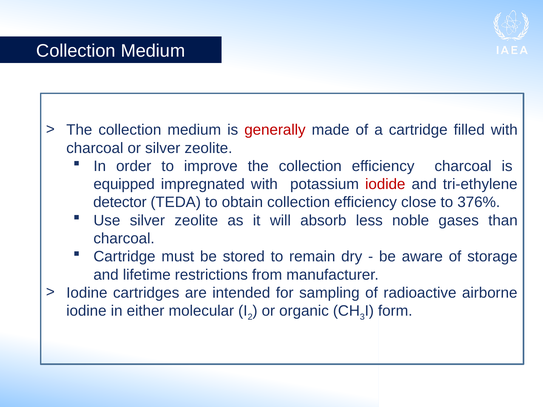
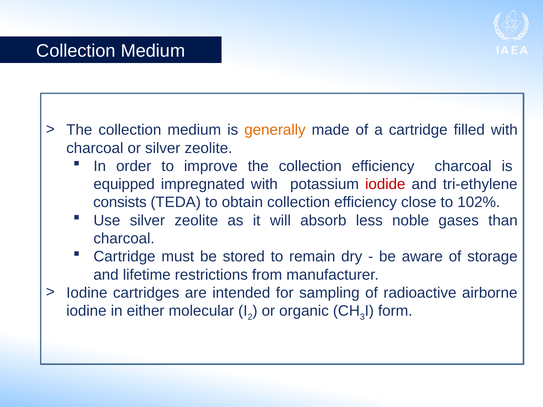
generally colour: red -> orange
detector: detector -> consists
376%: 376% -> 102%
